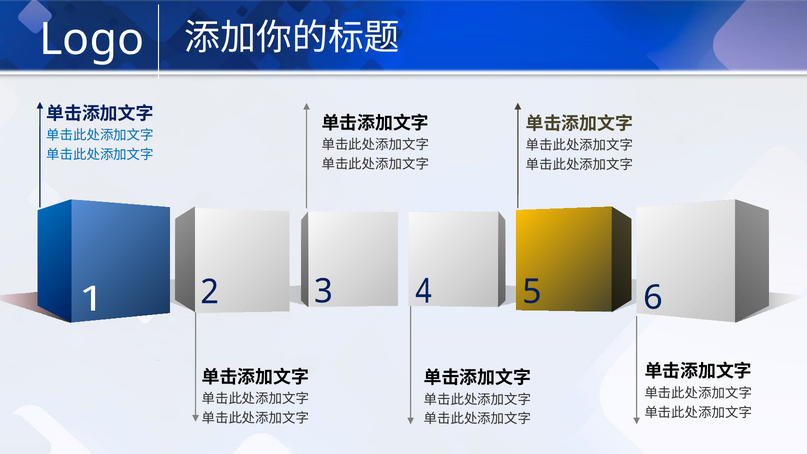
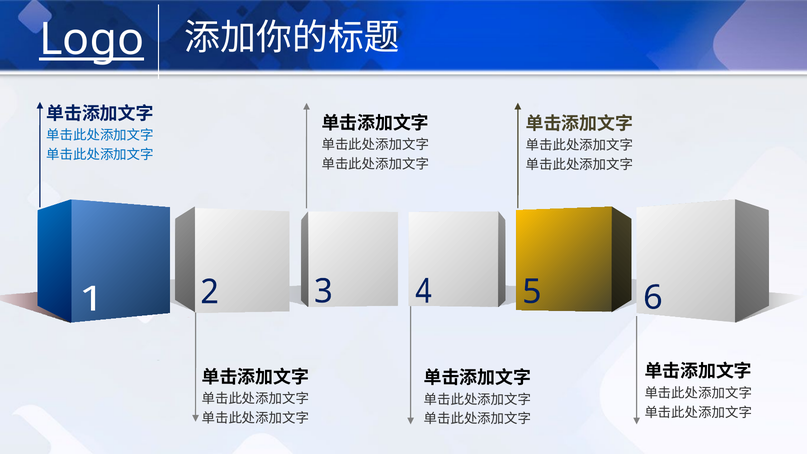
Logo underline: none -> present
